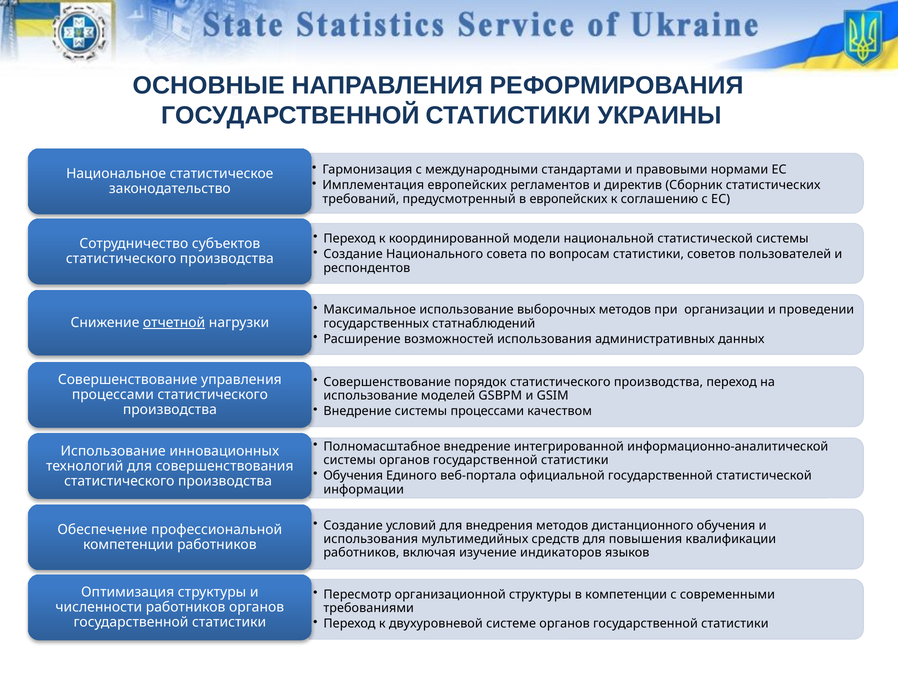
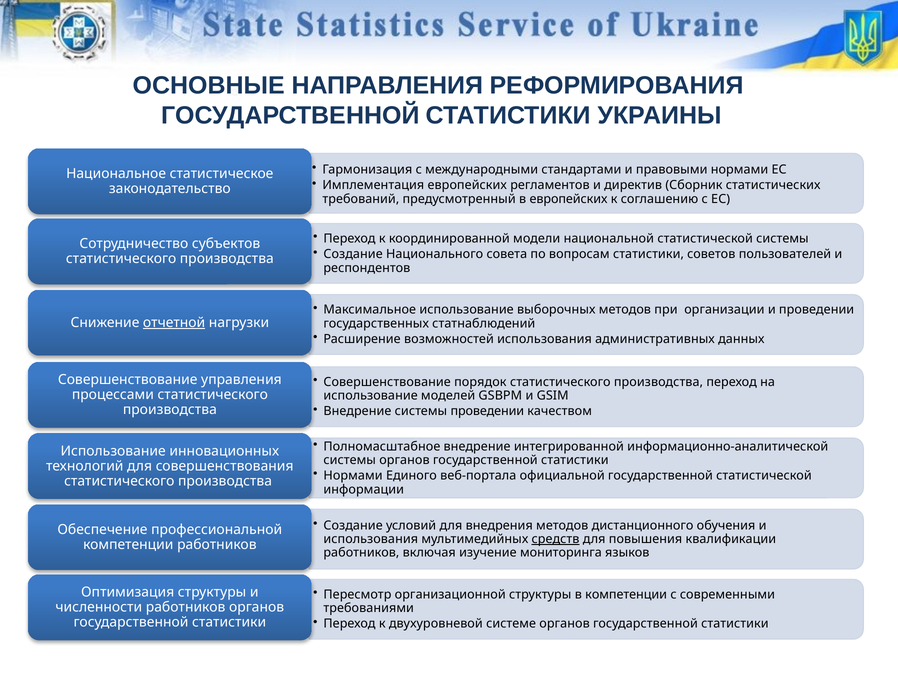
системы процессами: процессами -> проведении
Обучения at (353, 476): Обучения -> Нормами
средств underline: none -> present
индикаторов: индикаторов -> мониторинга
